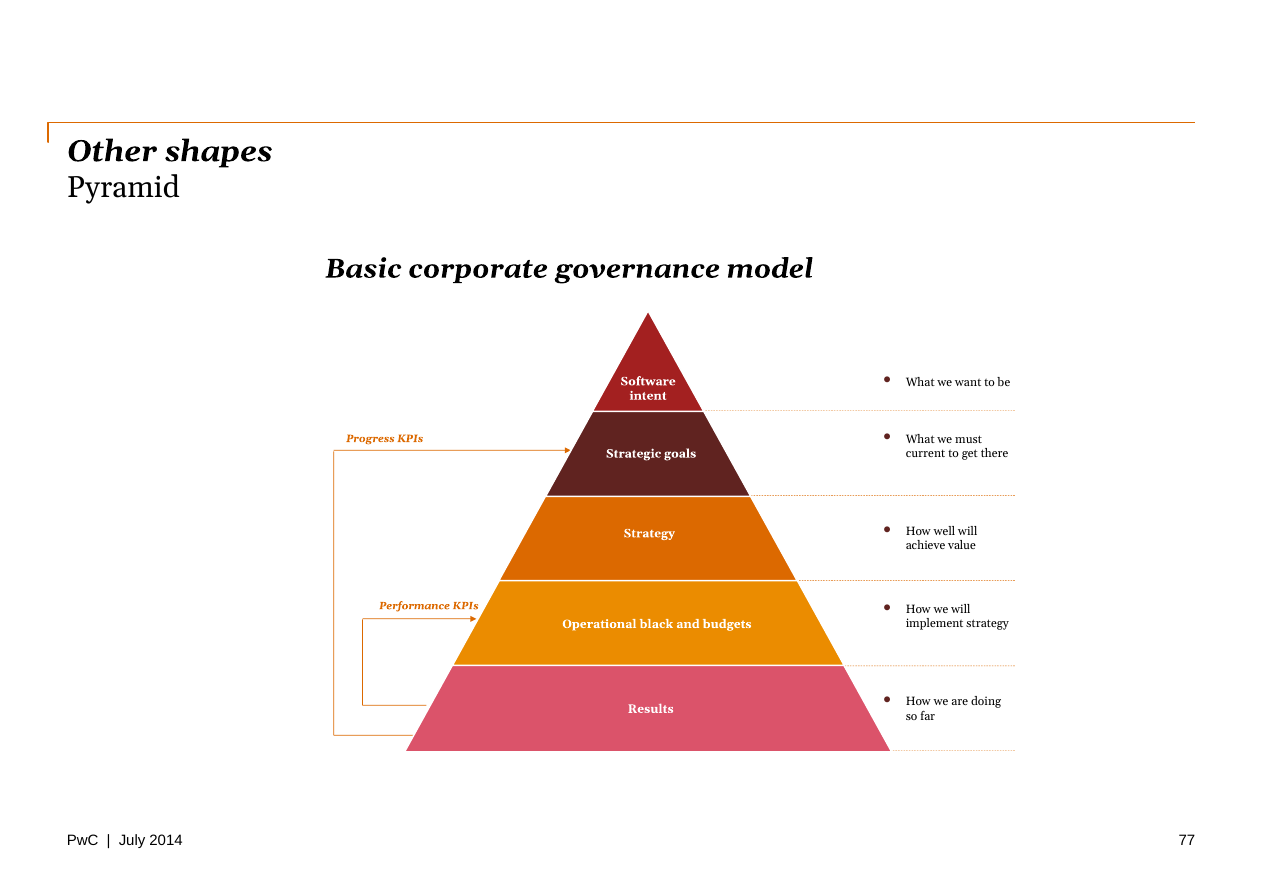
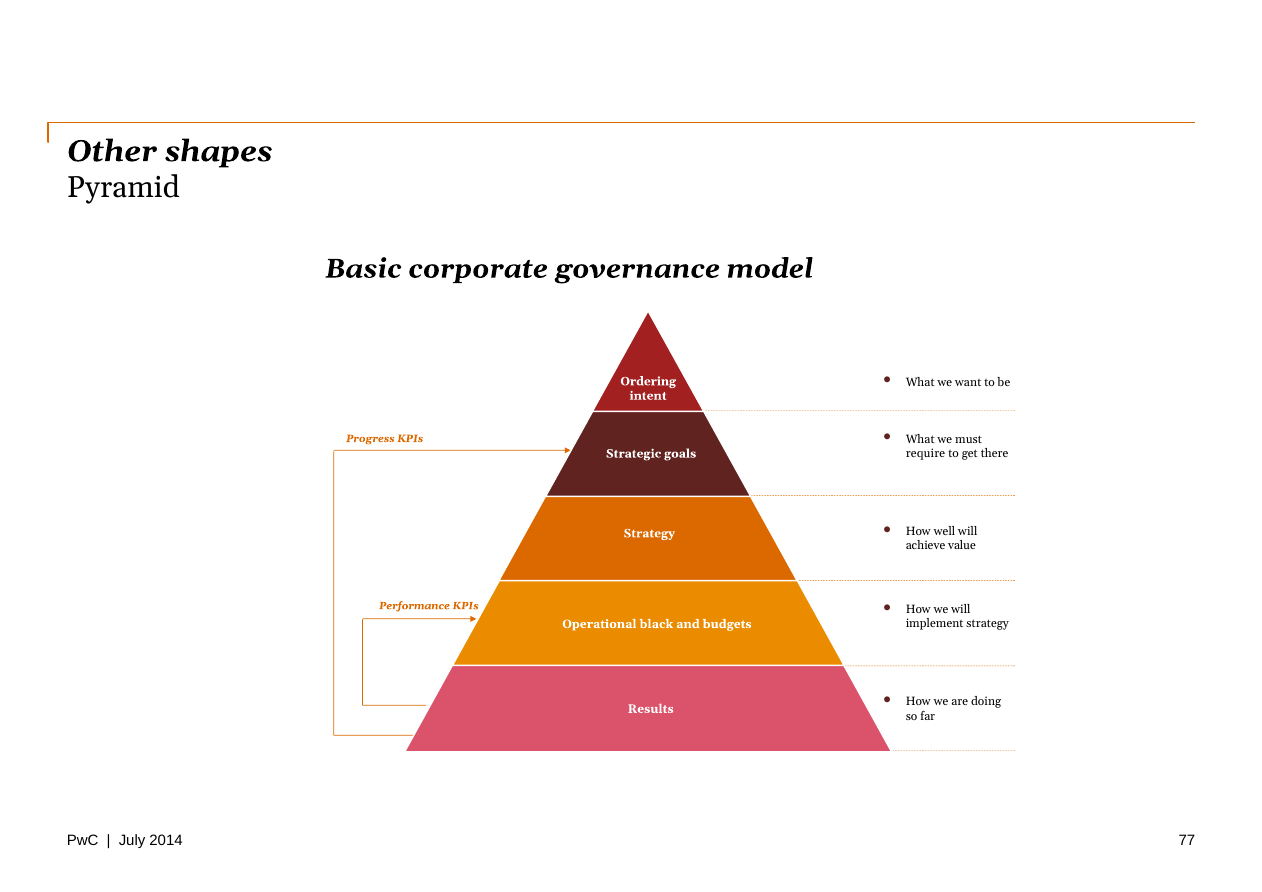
Software: Software -> Ordering
current: current -> require
